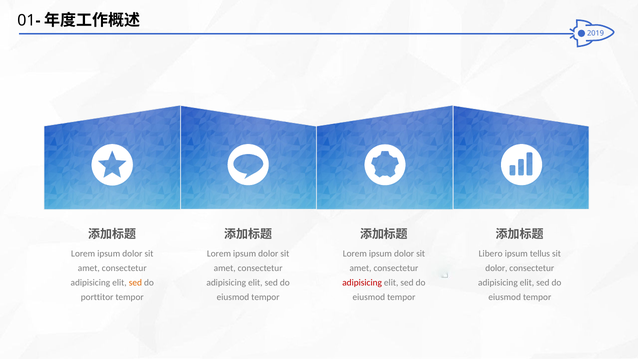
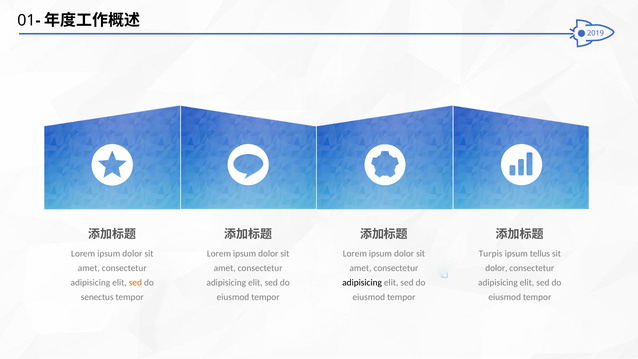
Libero: Libero -> Turpis
adipisicing at (362, 283) colour: red -> black
porttitor: porttitor -> senectus
